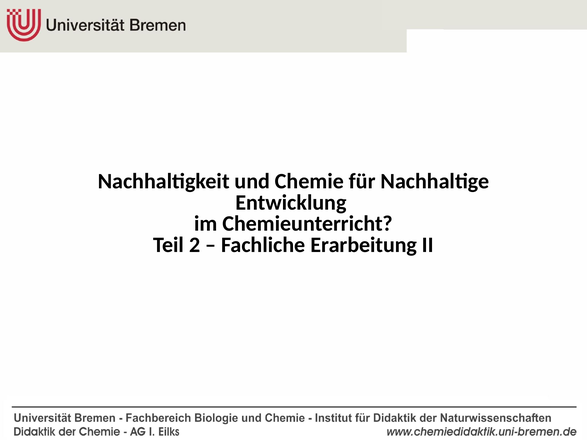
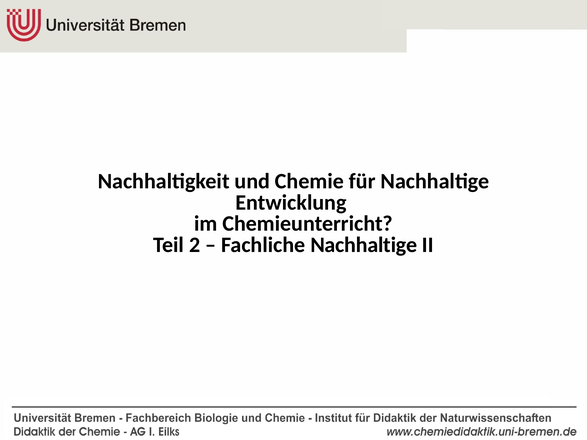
Fachliche Erarbeitung: Erarbeitung -> Nachhaltige
